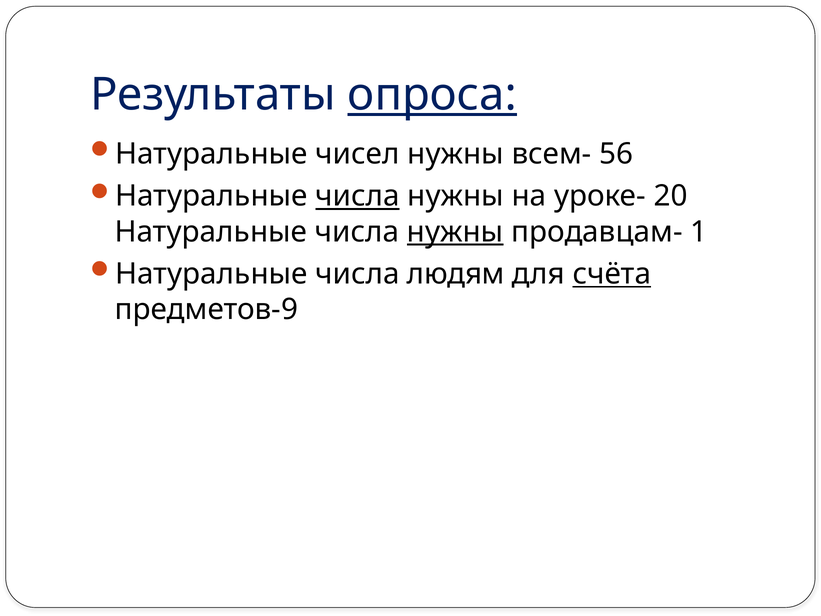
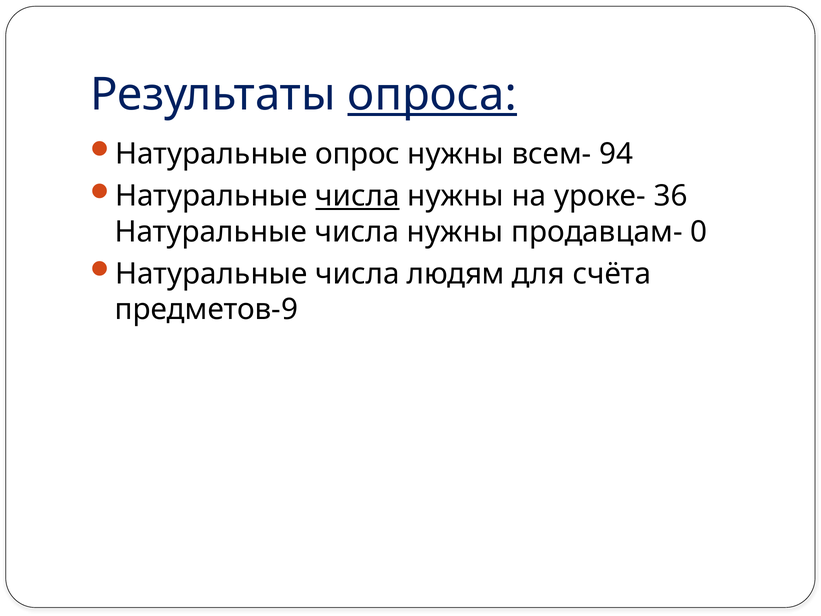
чисел: чисел -> опрос
56: 56 -> 94
20: 20 -> 36
нужны at (455, 232) underline: present -> none
1: 1 -> 0
счёта underline: present -> none
